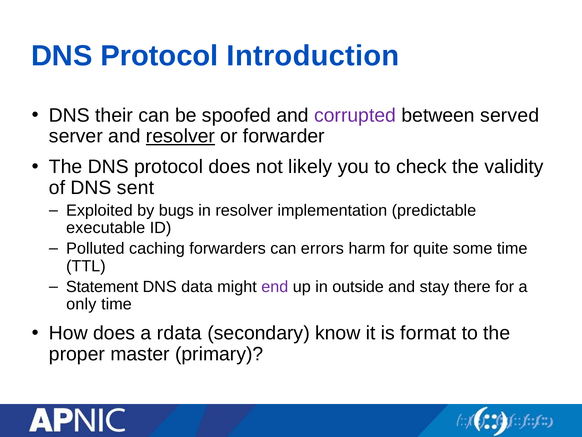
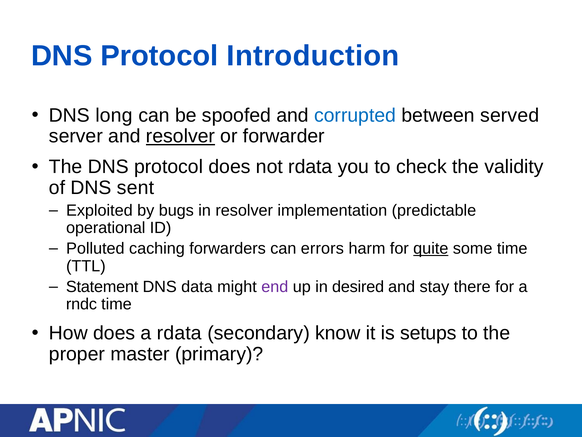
their: their -> long
corrupted colour: purple -> blue
not likely: likely -> rdata
executable: executable -> operational
quite underline: none -> present
outside: outside -> desired
only: only -> rndc
format: format -> setups
